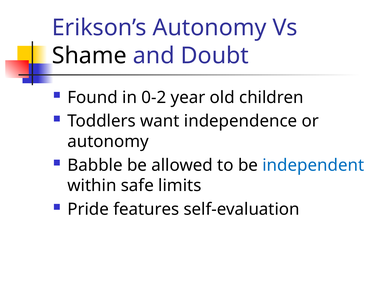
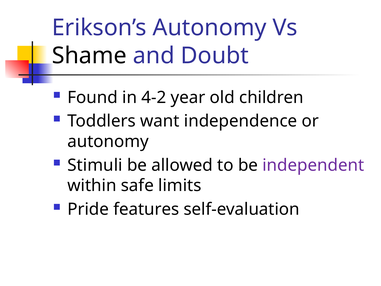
0-2: 0-2 -> 4-2
Babble: Babble -> Stimuli
independent colour: blue -> purple
